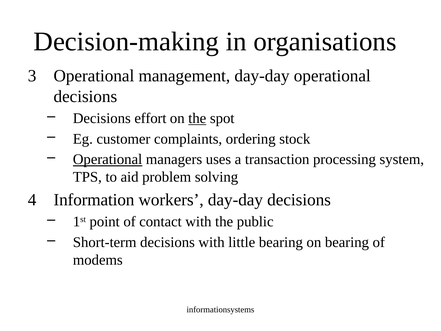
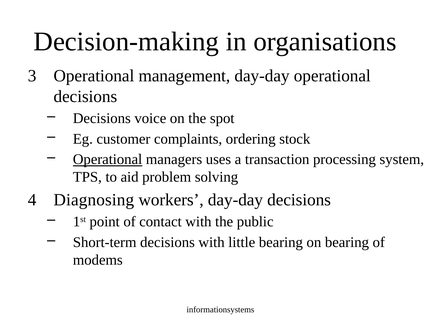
effort: effort -> voice
the at (197, 118) underline: present -> none
Information: Information -> Diagnosing
